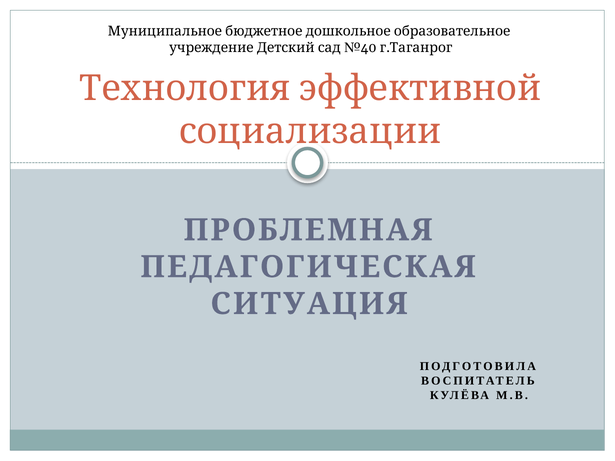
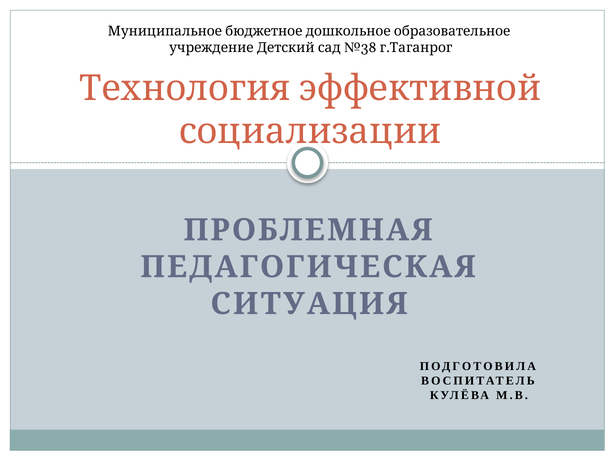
№40: №40 -> №38
